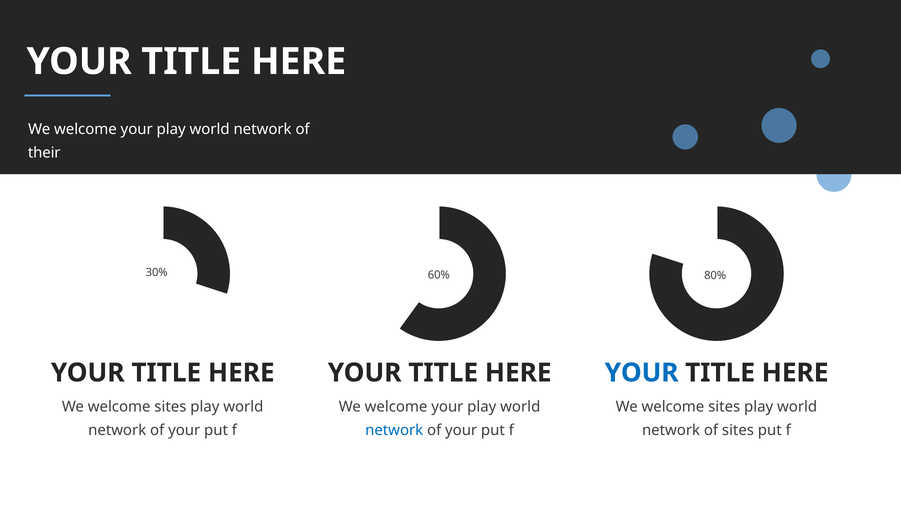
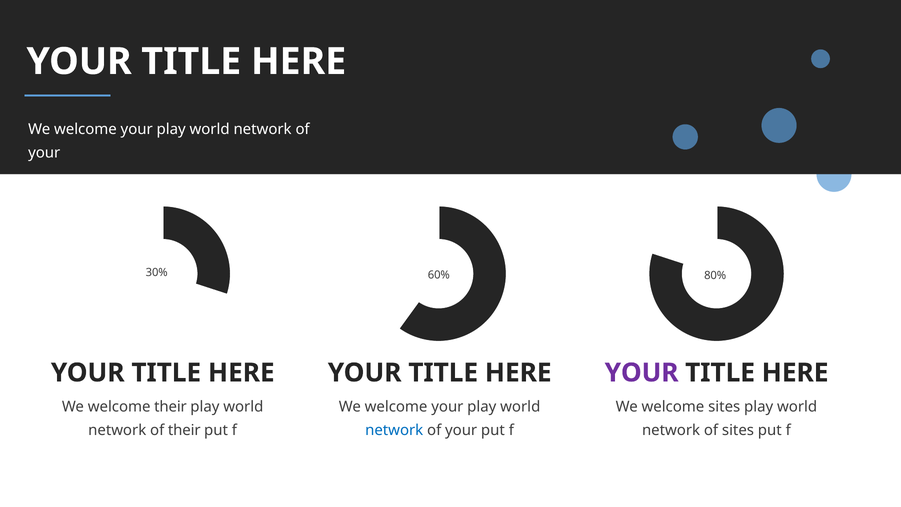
their at (44, 153): their -> your
YOUR at (642, 373) colour: blue -> purple
sites at (170, 407): sites -> their
your at (184, 430): your -> their
